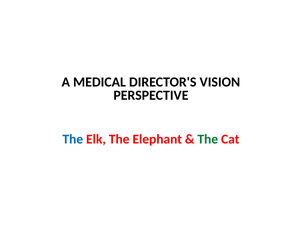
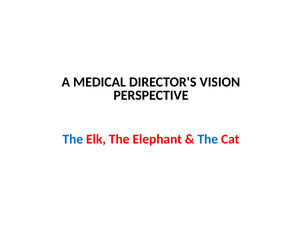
The at (208, 139) colour: green -> blue
